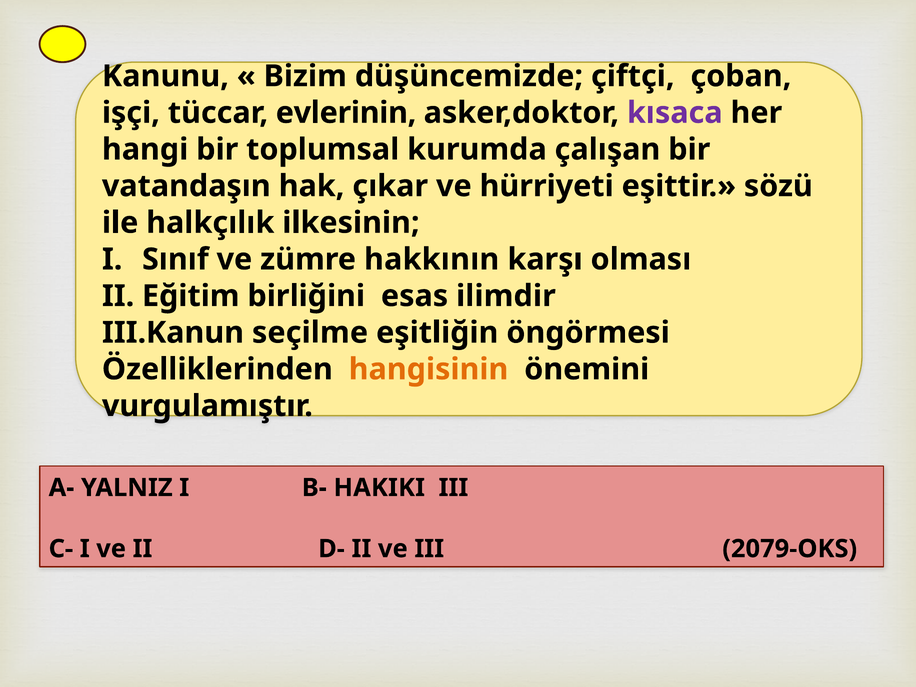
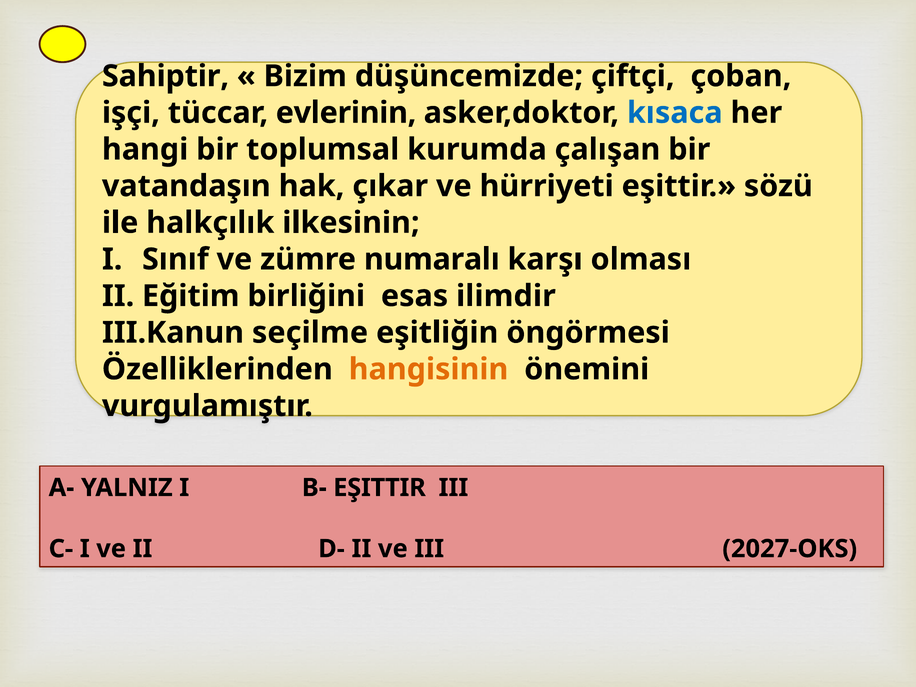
Kanunu: Kanunu -> Sahiptir
kısaca colour: purple -> blue
hakkının: hakkının -> numaralı
B- HAKIKI: HAKIKI -> EŞITTIR
2079-OKS: 2079-OKS -> 2027-OKS
